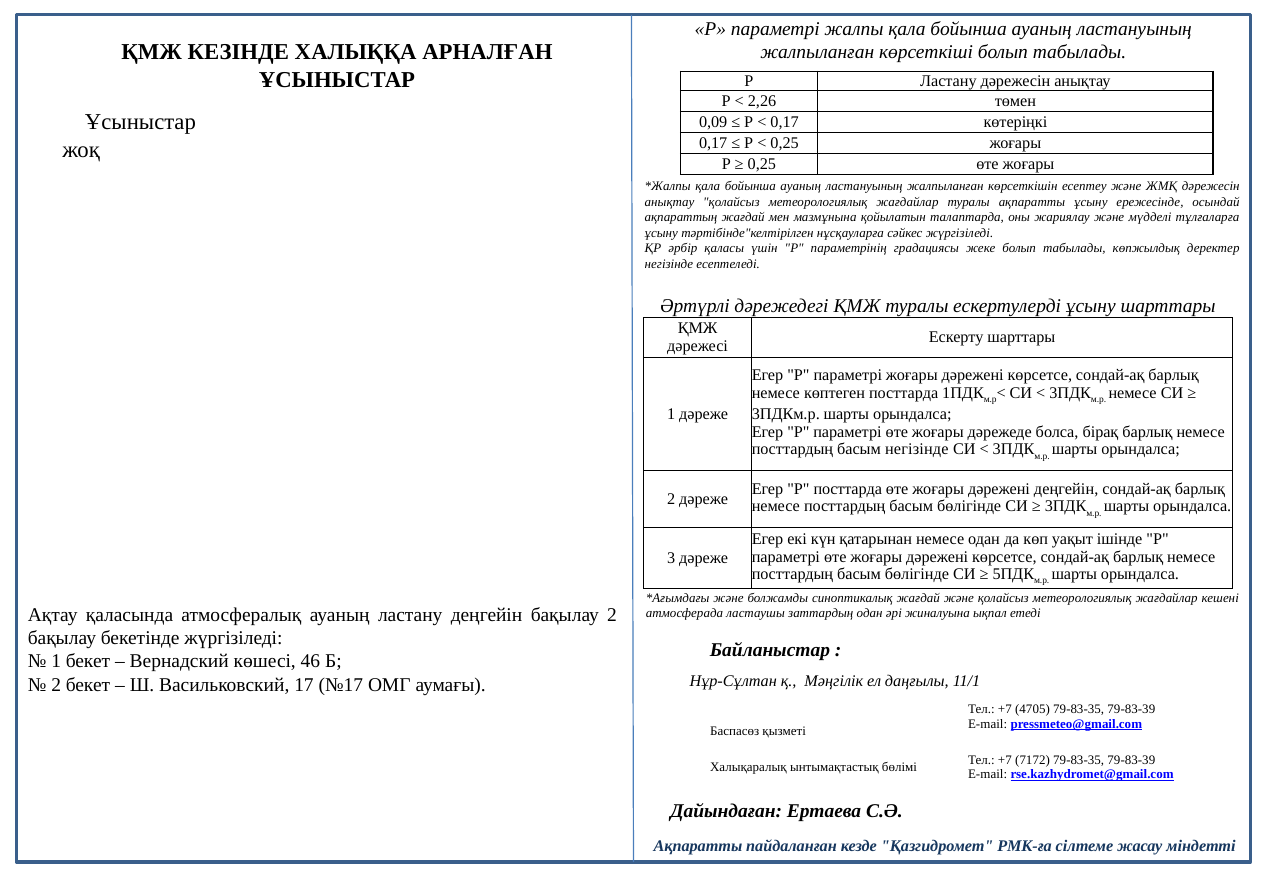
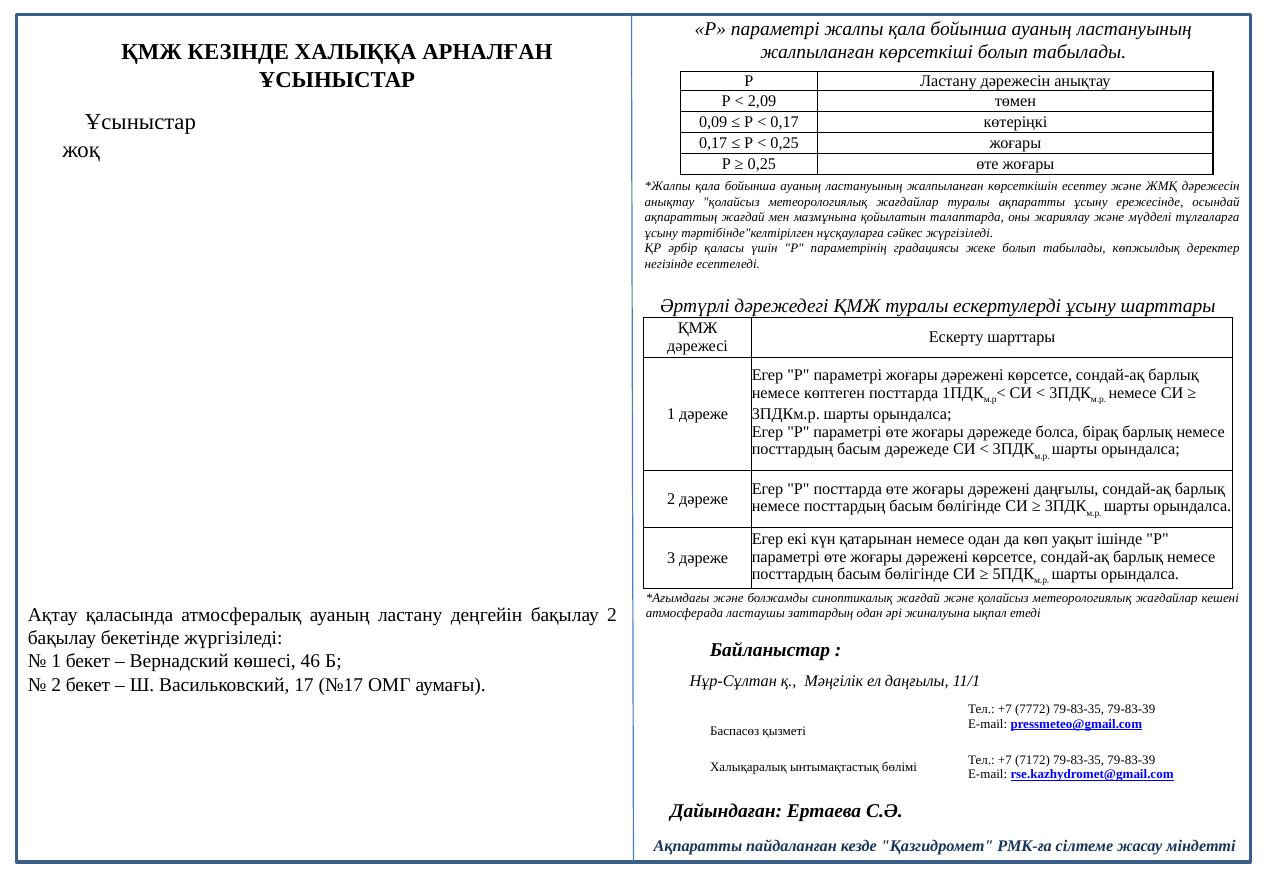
2,26: 2,26 -> 2,09
басым негізінде: негізінде -> дәрежеде
дәрежені деңгейін: деңгейін -> даңғылы
4705: 4705 -> 7772
